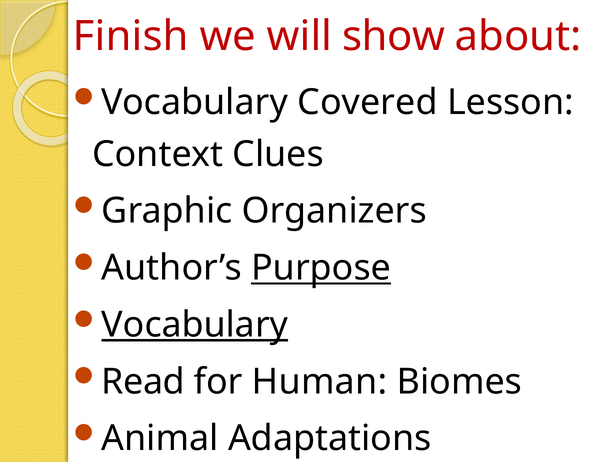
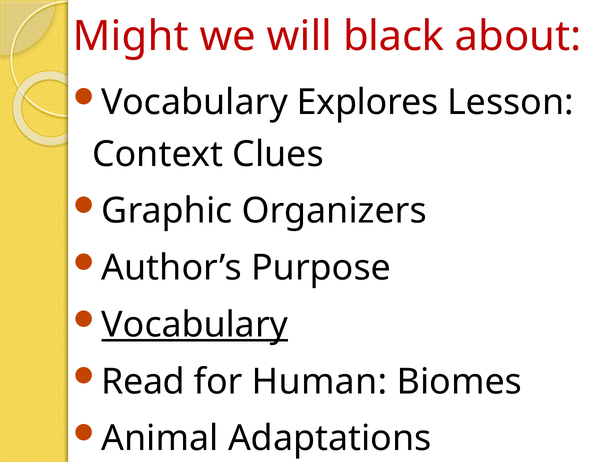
Finish: Finish -> Might
show: show -> black
Covered: Covered -> Explores
Purpose underline: present -> none
